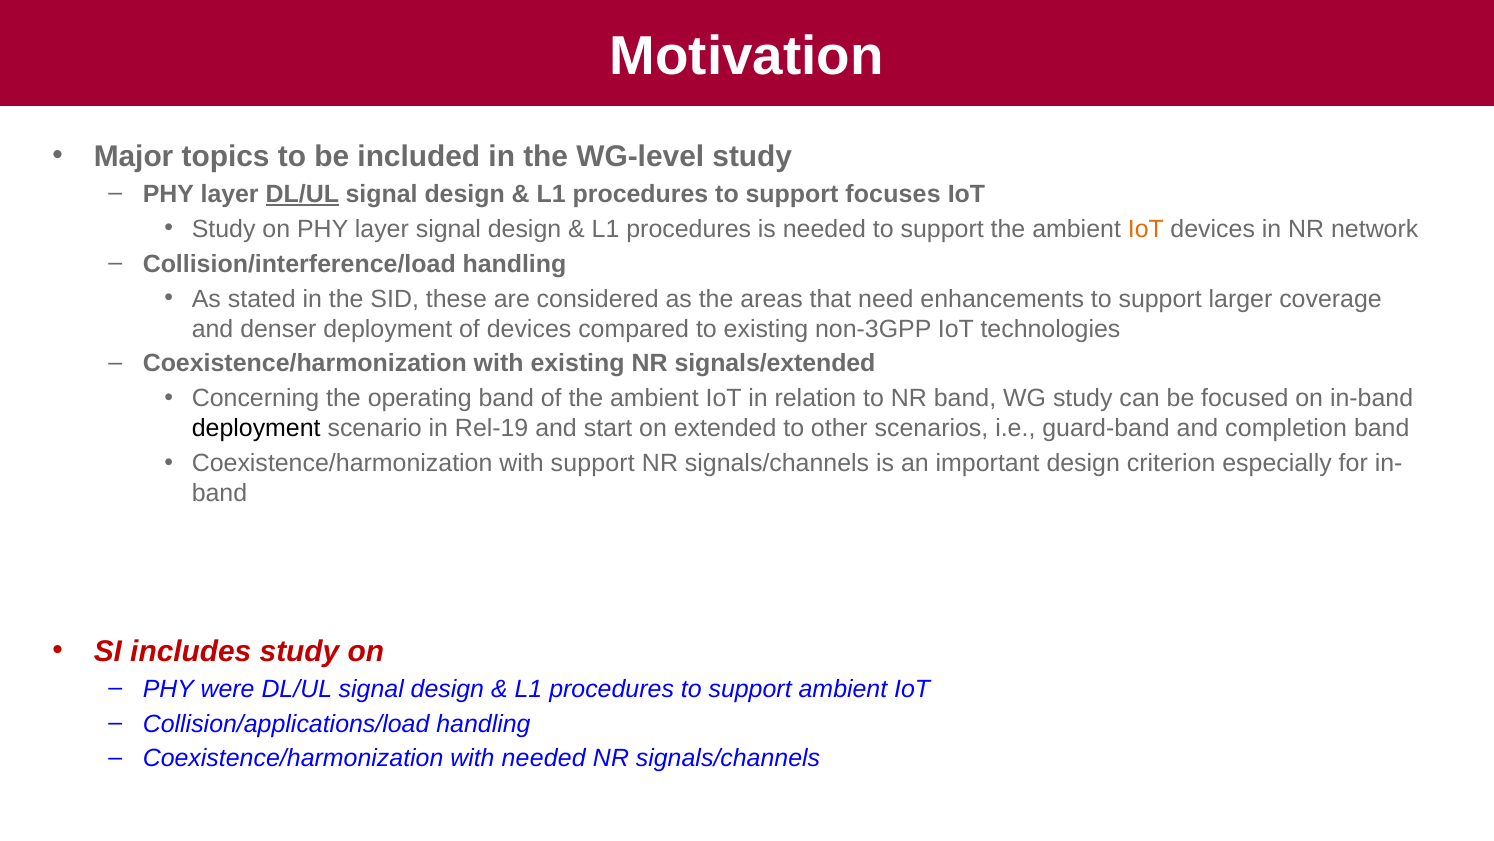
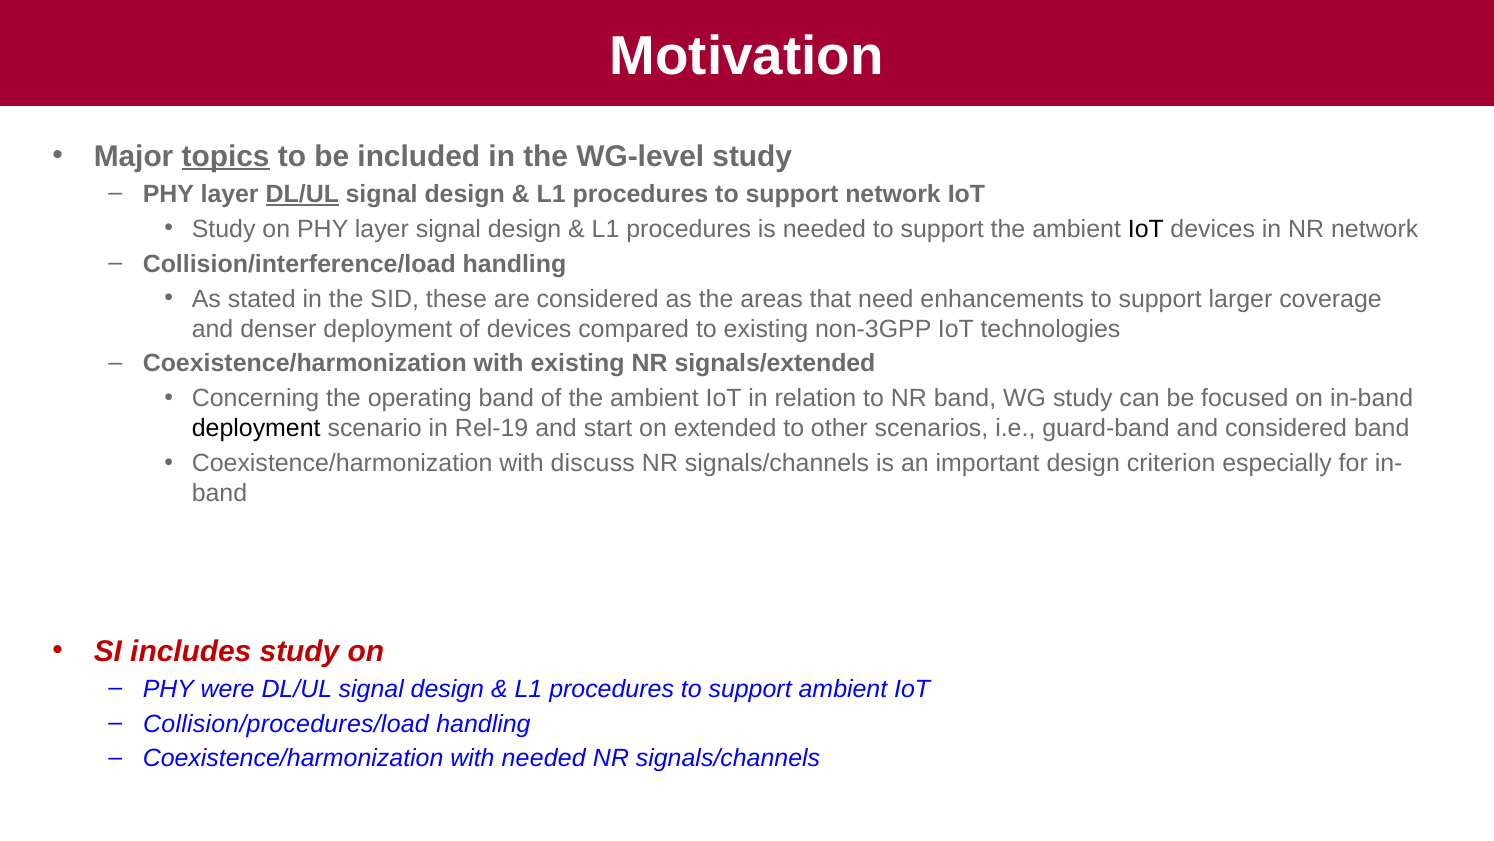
topics underline: none -> present
support focuses: focuses -> network
IoT at (1146, 229) colour: orange -> black
and completion: completion -> considered
with support: support -> discuss
Collision/applications/load: Collision/applications/load -> Collision/procedures/load
